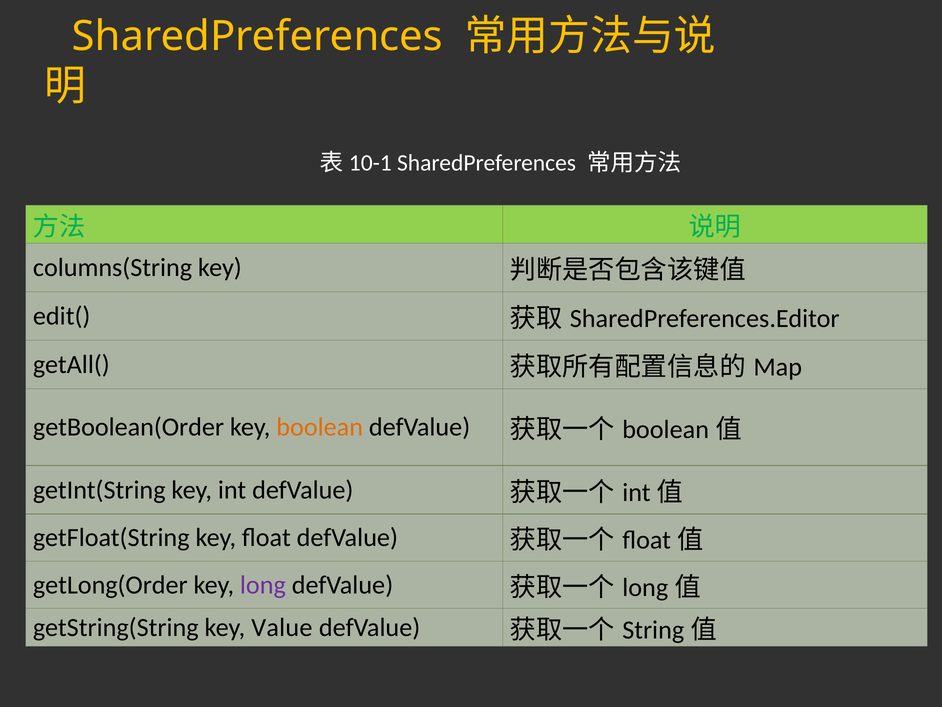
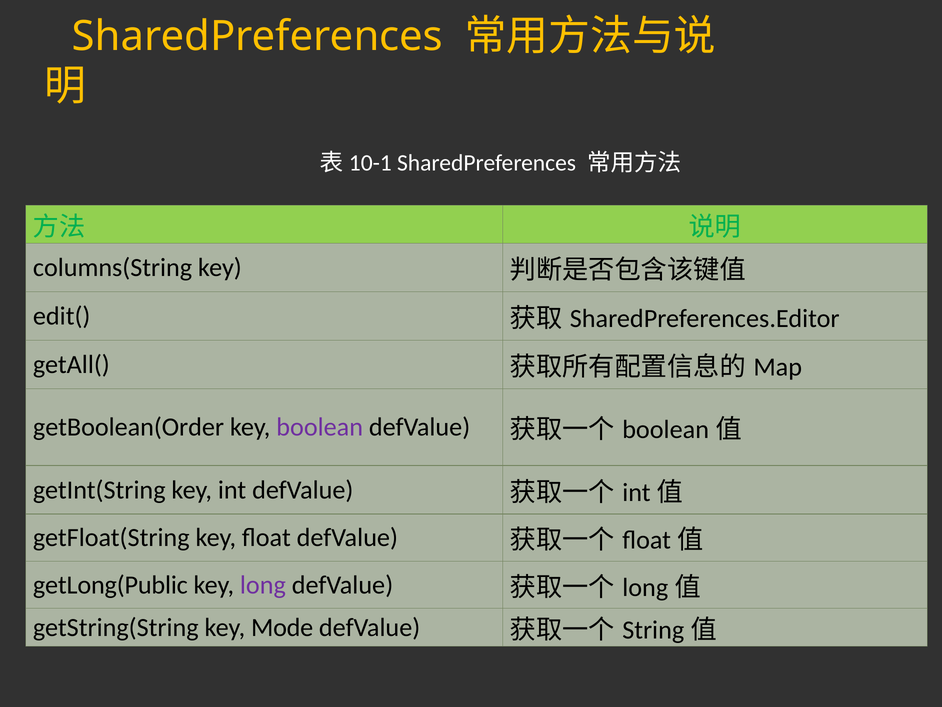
boolean colour: orange -> purple
getLong(Order: getLong(Order -> getLong(Public
Value: Value -> Mode
